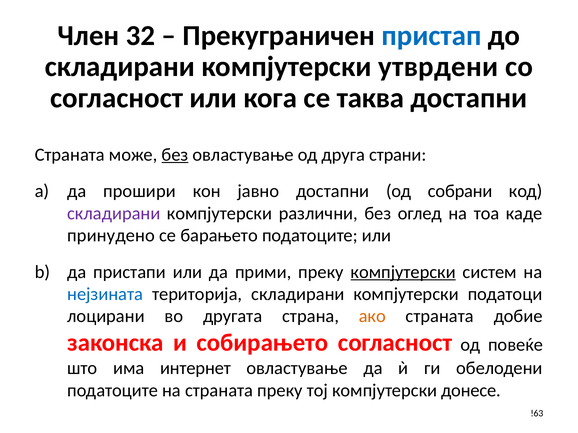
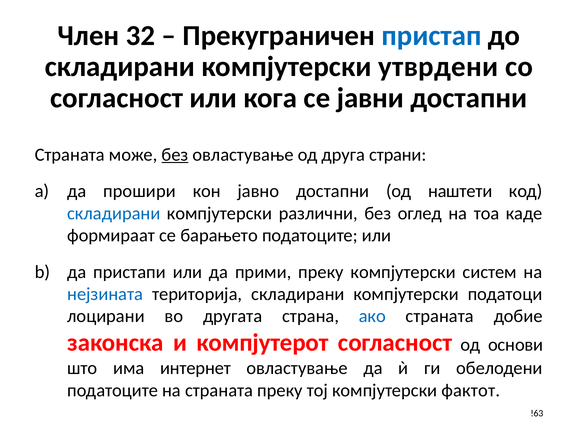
таква: таква -> јавни
собрани: собрани -> наштети
складирани at (114, 214) colour: purple -> blue
принудено: принудено -> формираат
компјутерски at (403, 272) underline: present -> none
ако colour: orange -> blue
собирањето: собирањето -> компјутерот
повеќе: повеќе -> основи
донесе: донесе -> фактот
